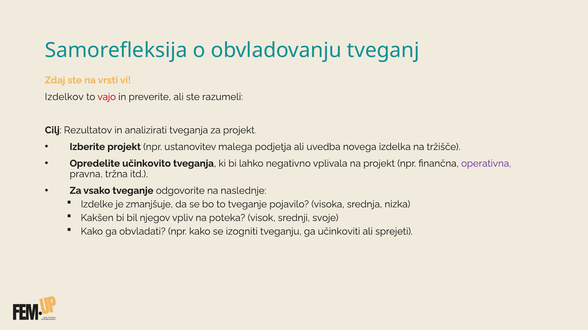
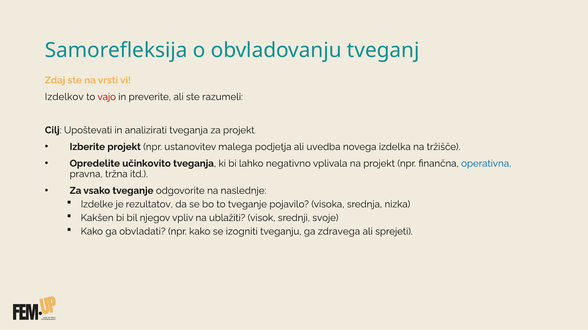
Rezultatov: Rezultatov -> Upoštevati
operativna colour: purple -> blue
zmanjšuje: zmanjšuje -> rezultatov
poteka: poteka -> ublažiti
učinkoviti: učinkoviti -> zdravega
